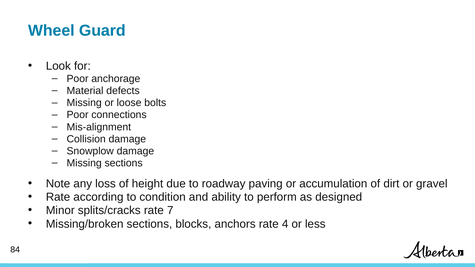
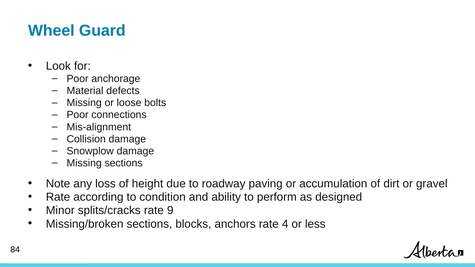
7: 7 -> 9
